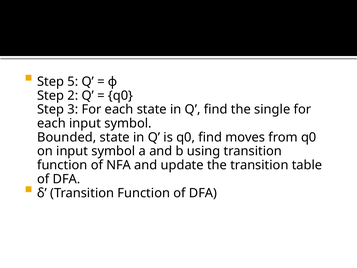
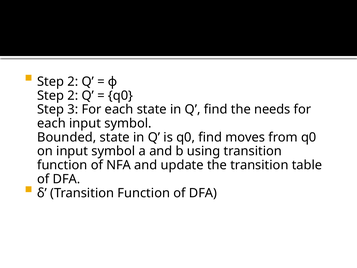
5 at (73, 82): 5 -> 2
single: single -> needs
